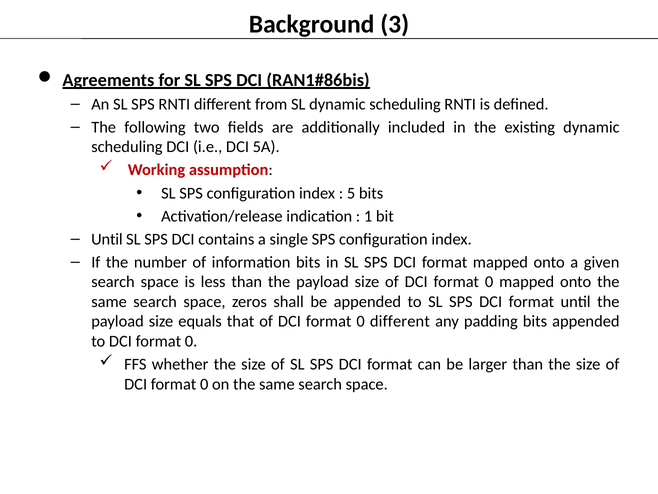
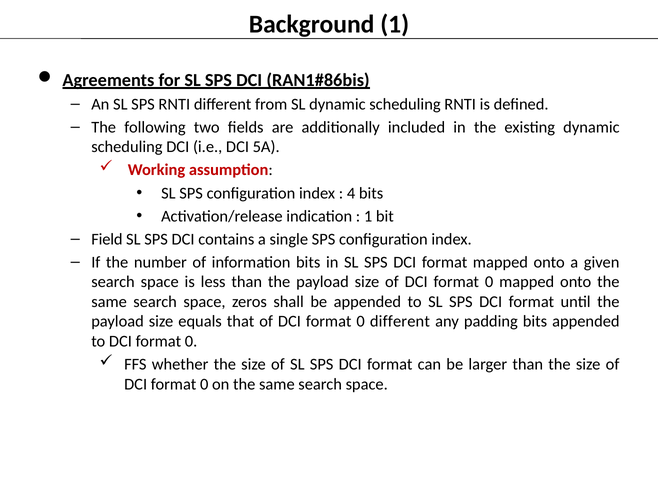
Background 3: 3 -> 1
5: 5 -> 4
Until at (107, 239): Until -> Field
